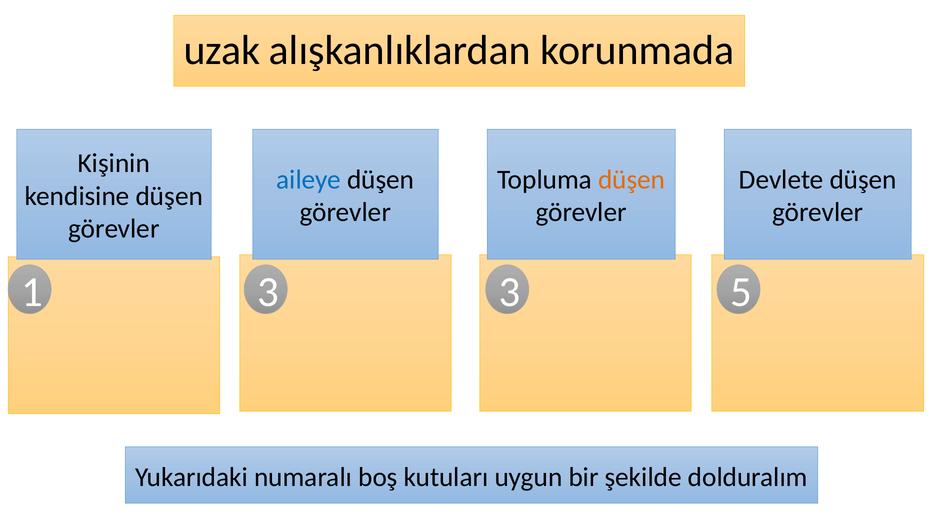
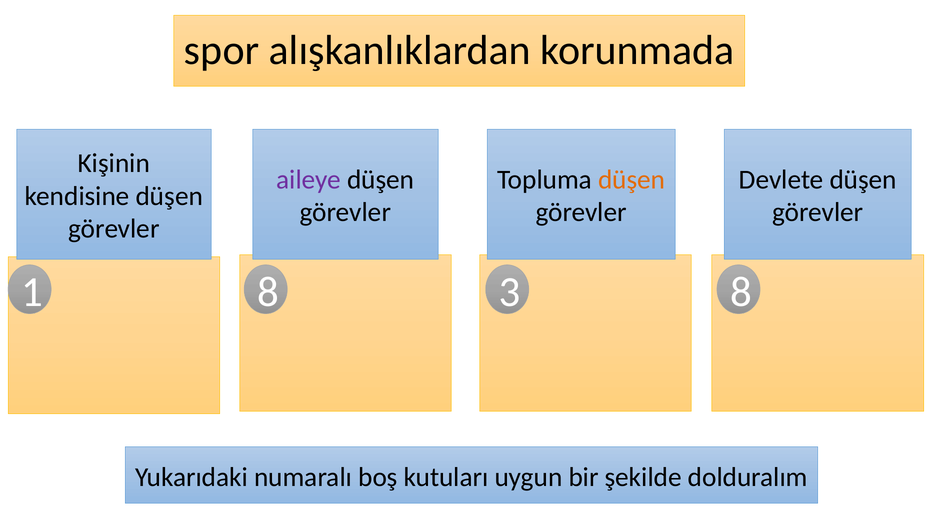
uzak: uzak -> spor
aileye colour: blue -> purple
1 3: 3 -> 8
3 5: 5 -> 8
